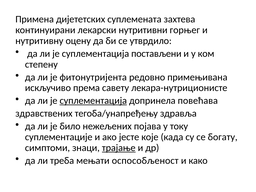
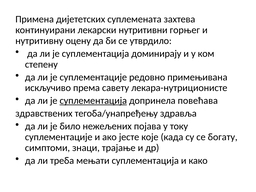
постављени: постављени -> доминирају
је фитонутријента: фитонутријента -> суплементације
трајање underline: present -> none
мењати оспособљеност: оспособљеност -> суплементација
